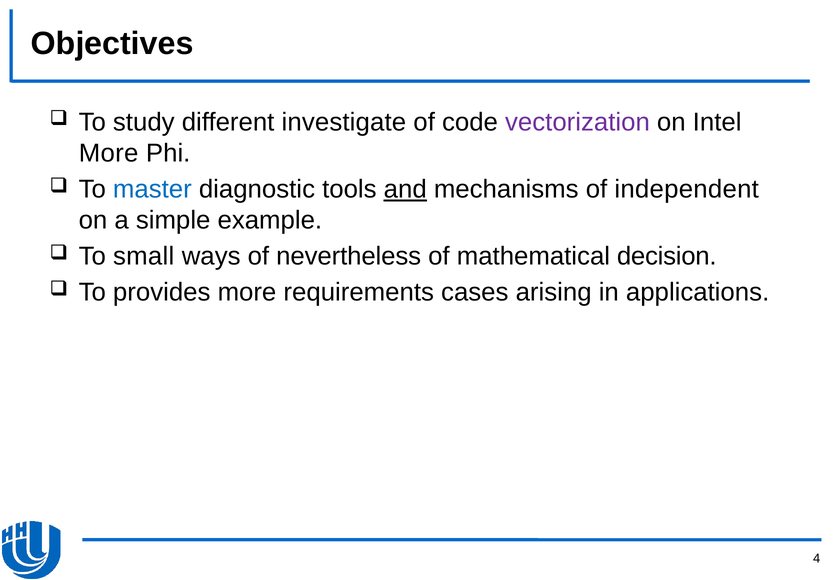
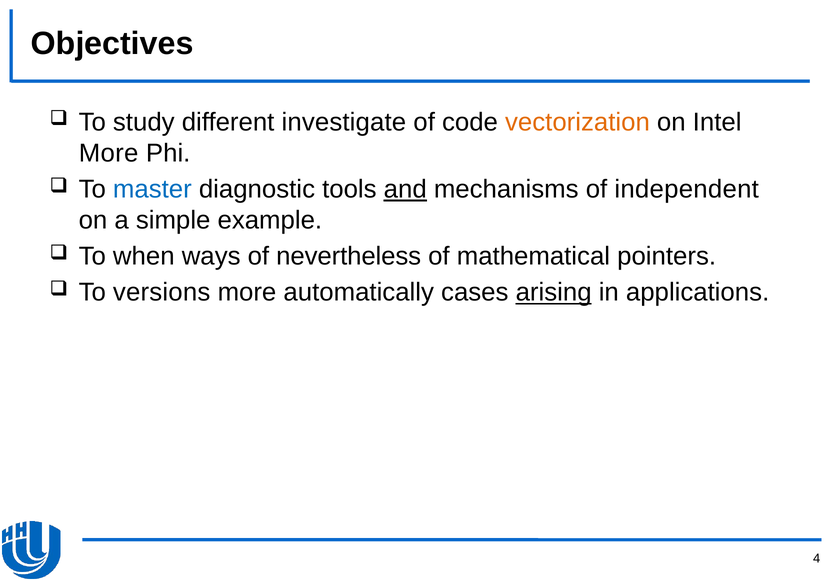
vectorization colour: purple -> orange
small: small -> when
decision: decision -> pointers
provides: provides -> versions
requirements: requirements -> automatically
arising underline: none -> present
